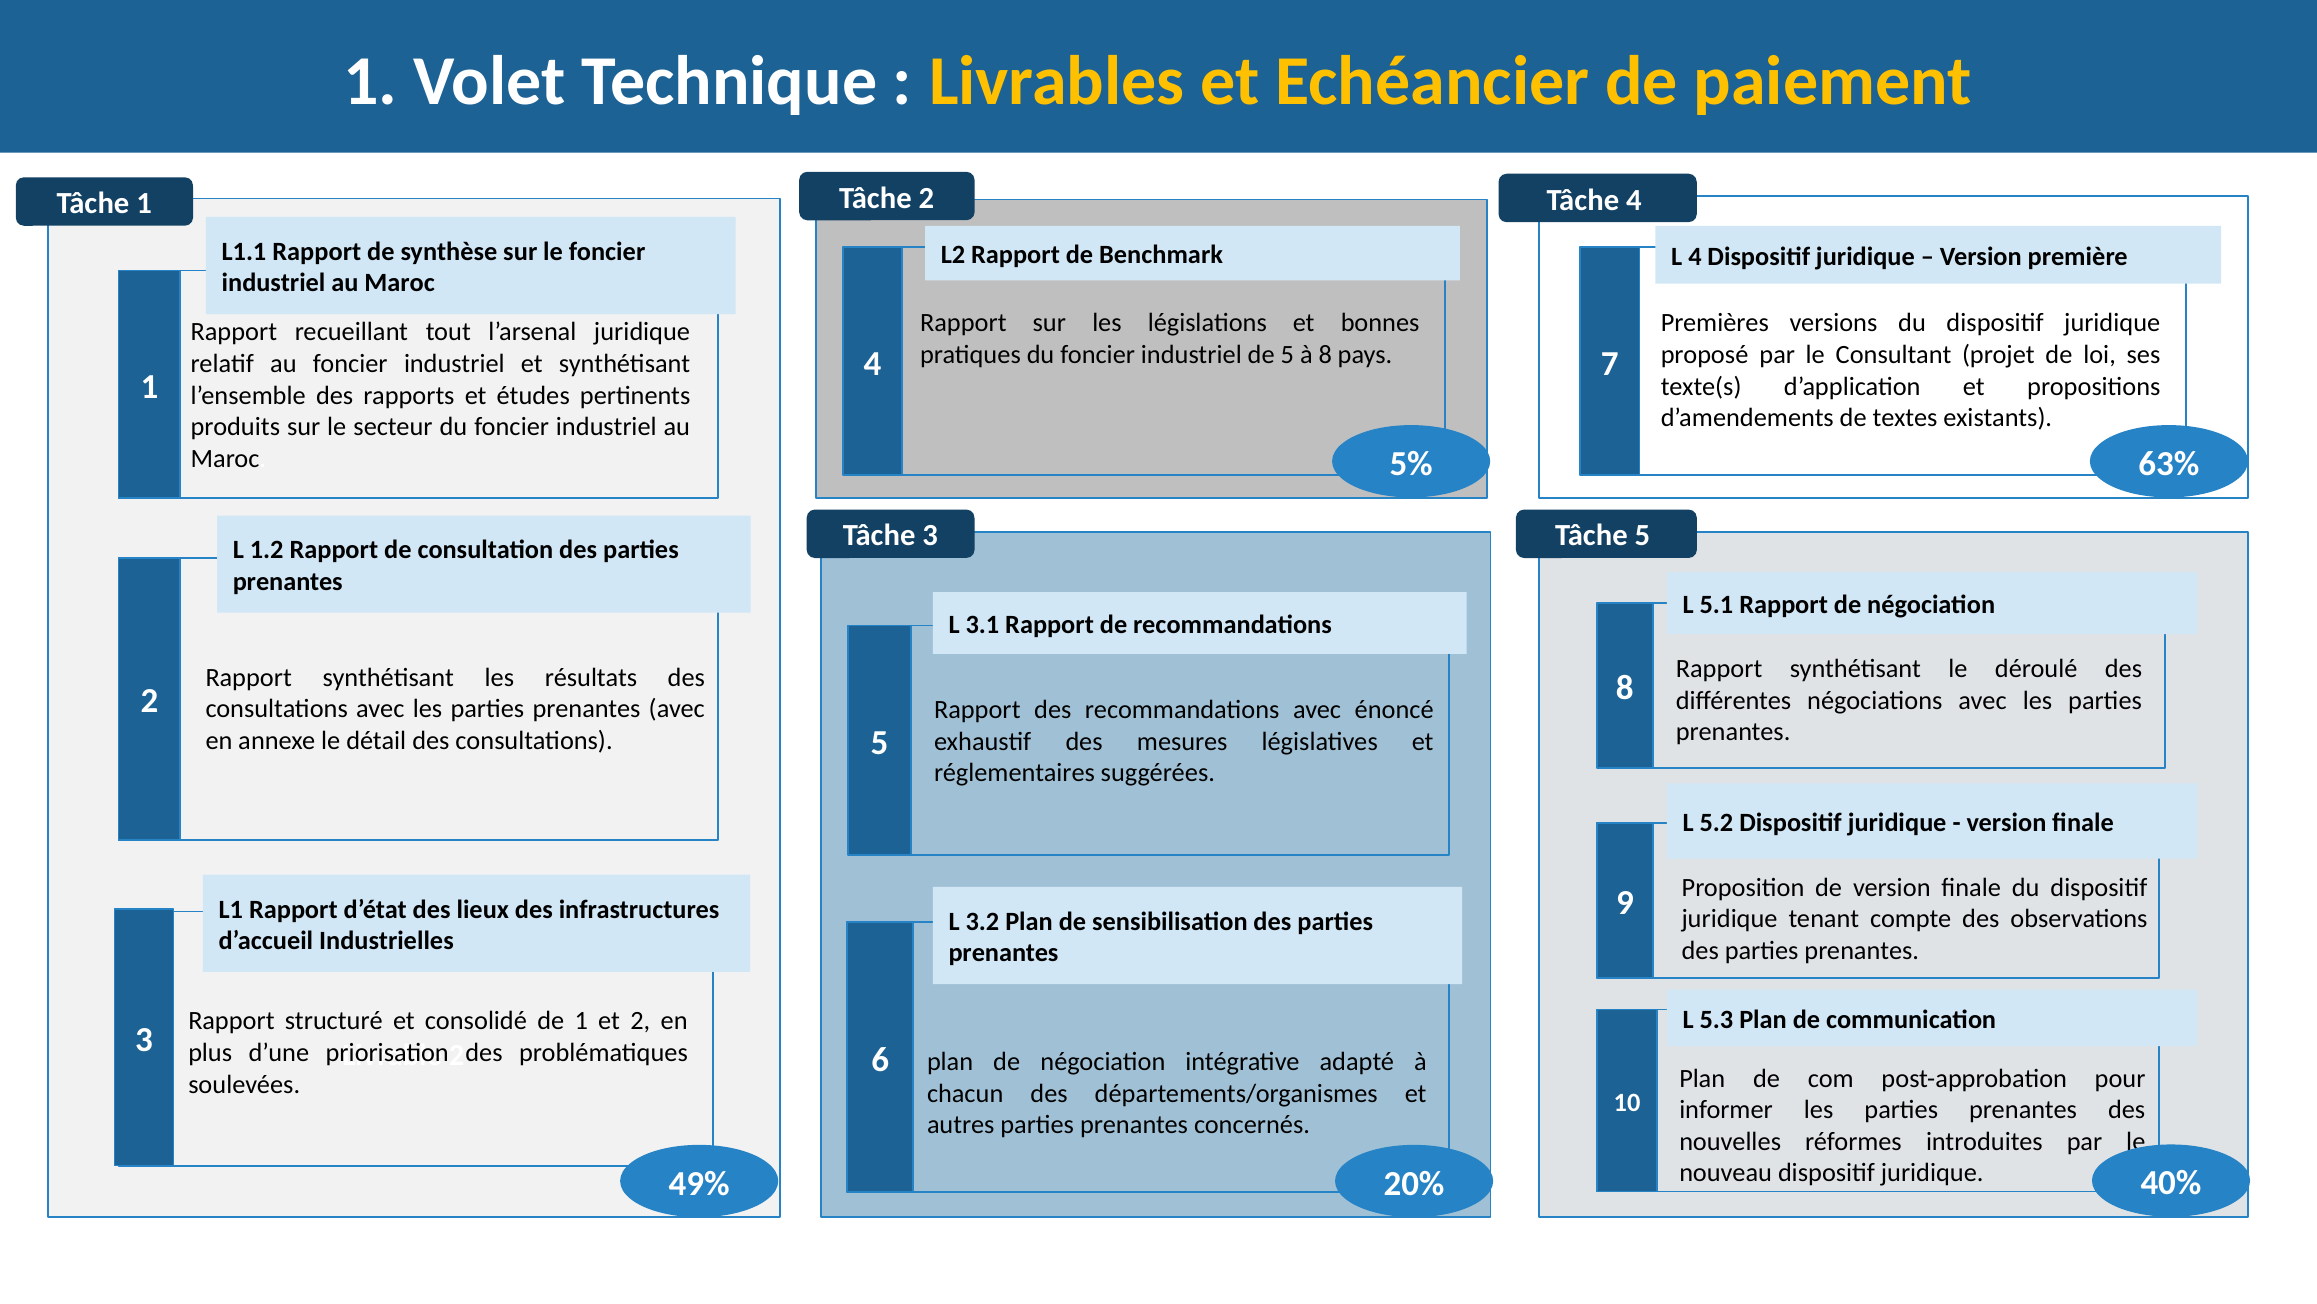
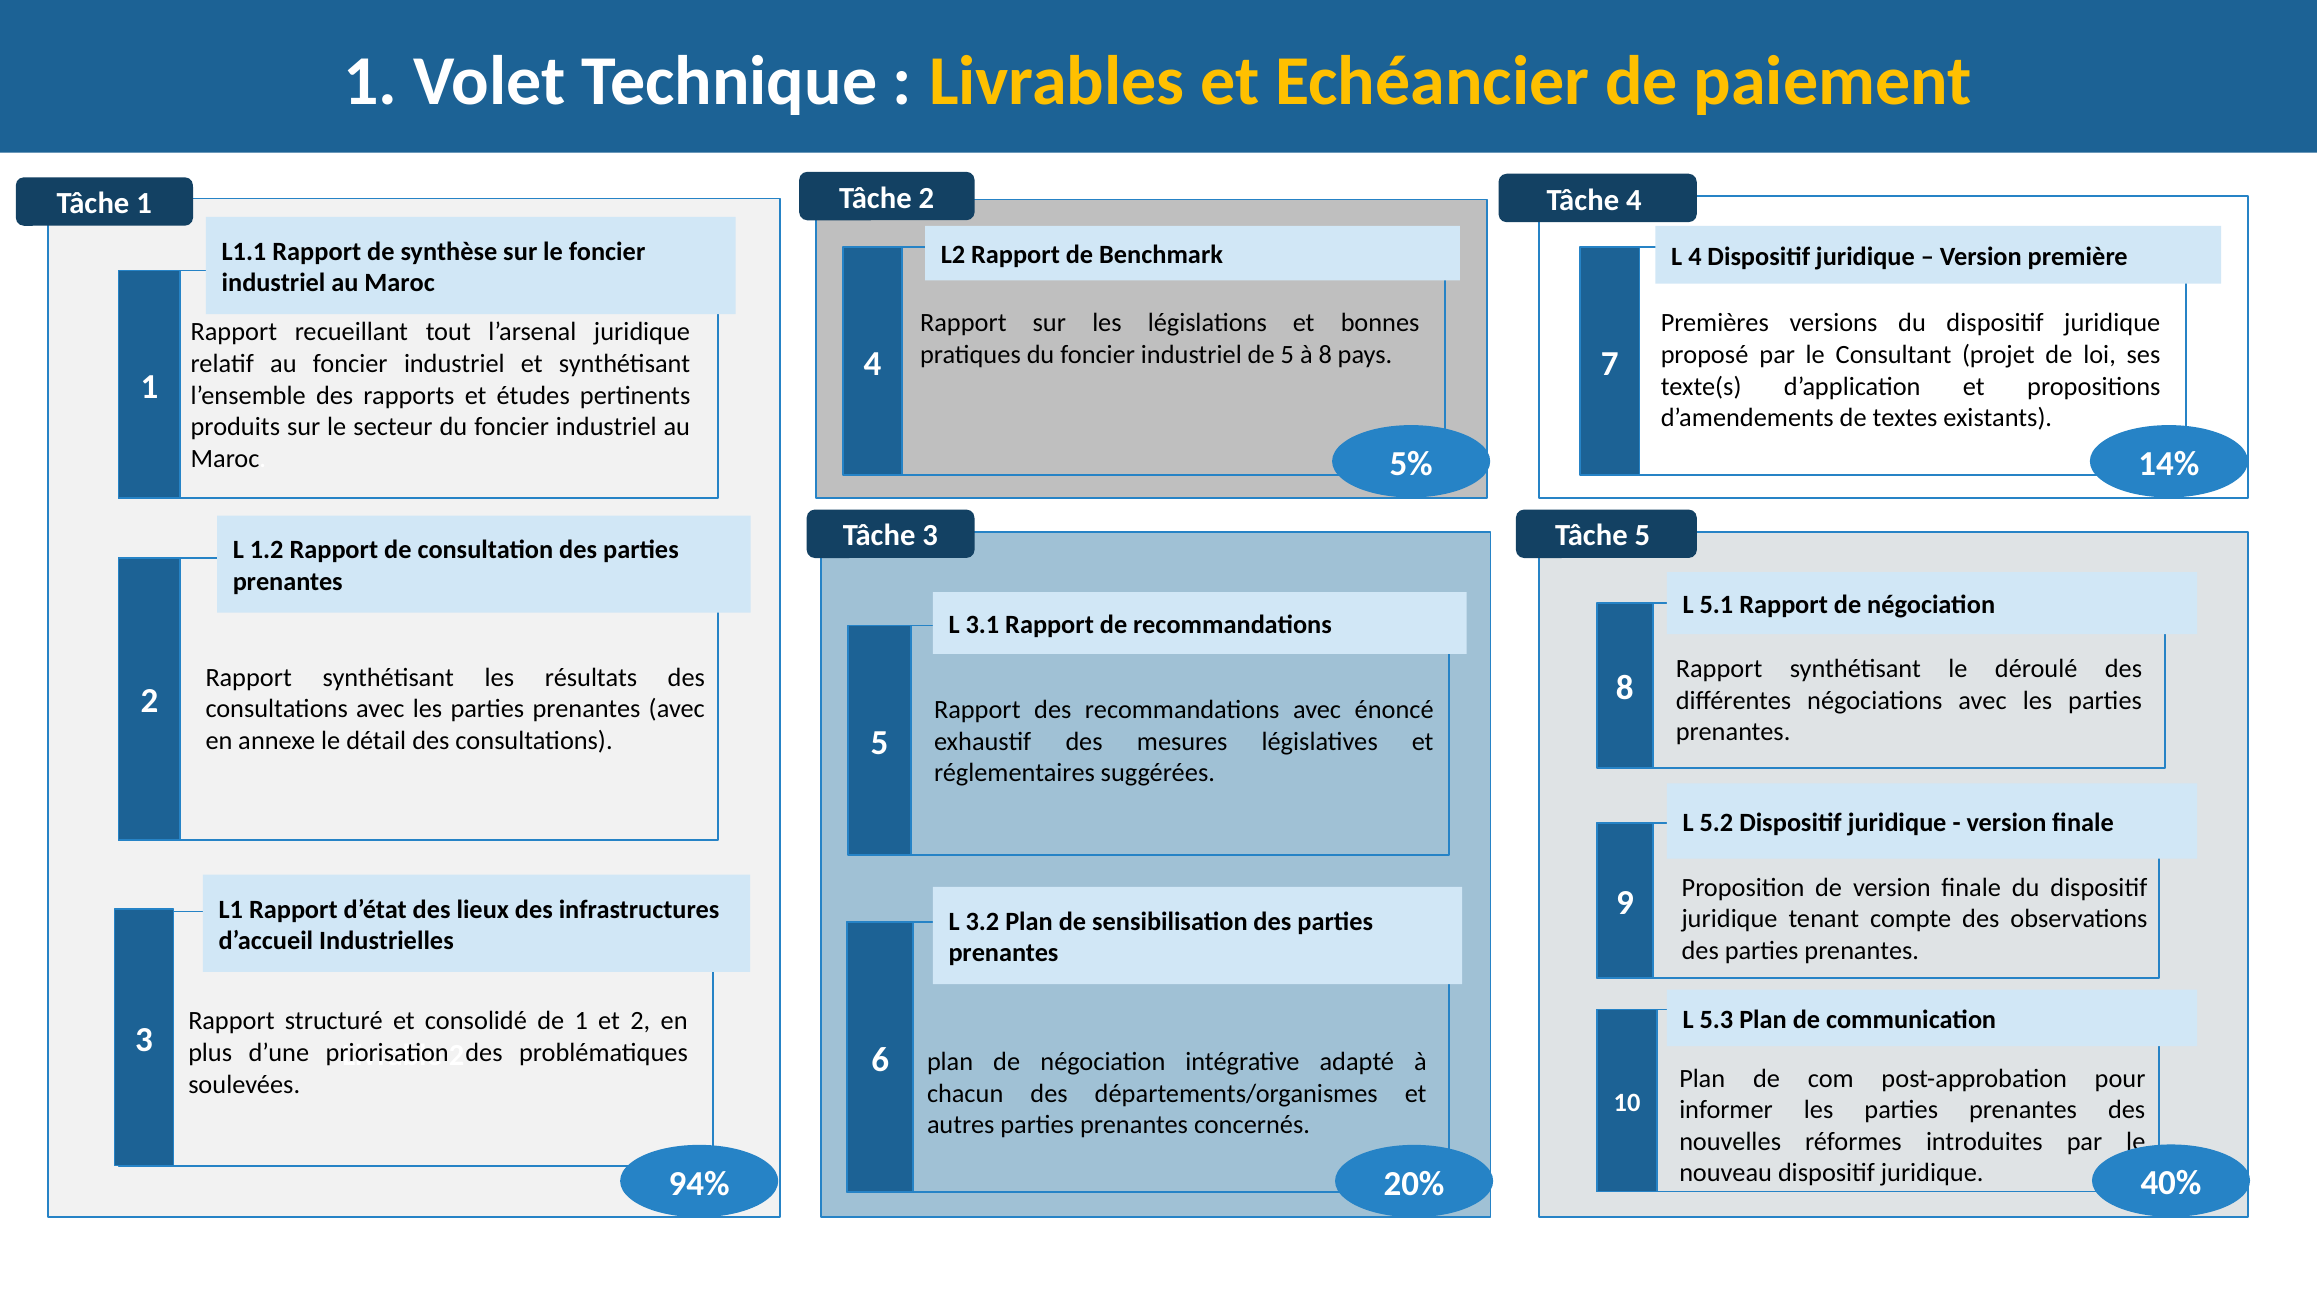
63%: 63% -> 14%
49%: 49% -> 94%
